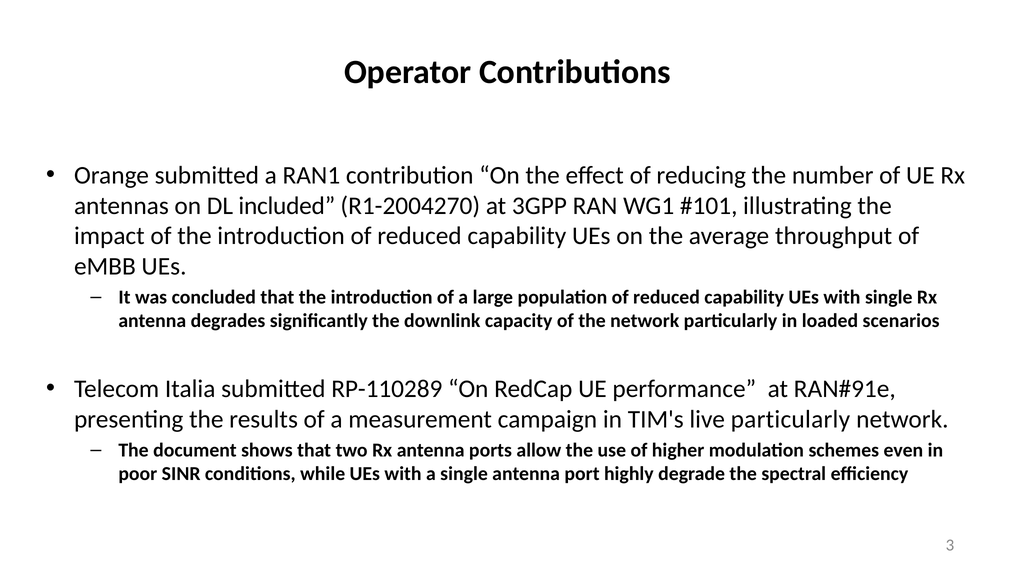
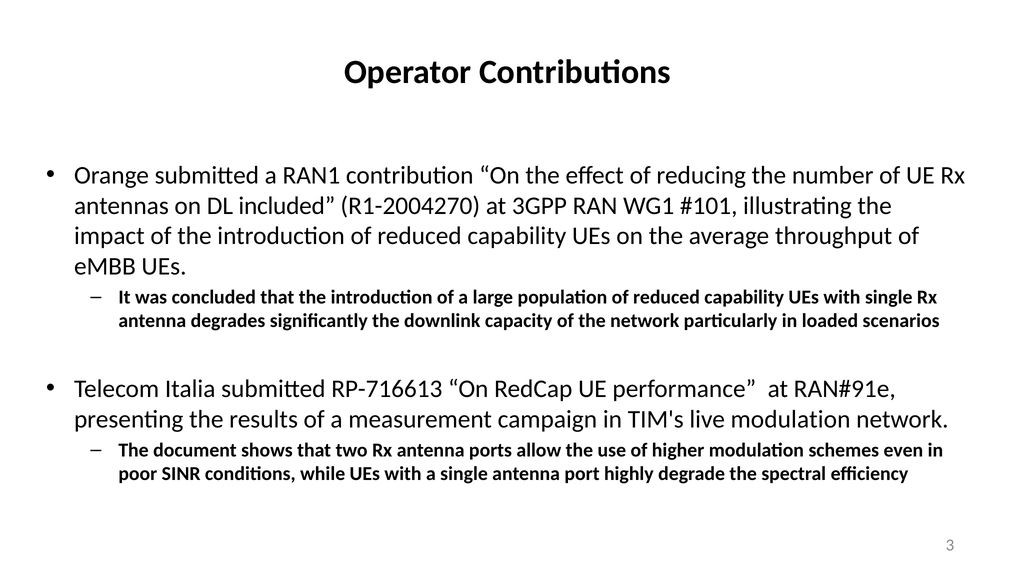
RP-110289: RP-110289 -> RP-716613
live particularly: particularly -> modulation
